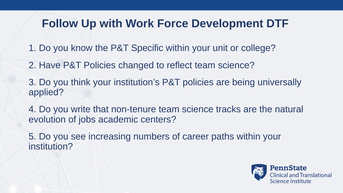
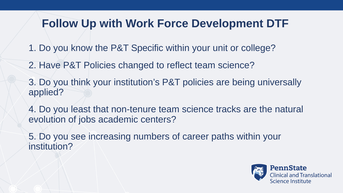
write: write -> least
